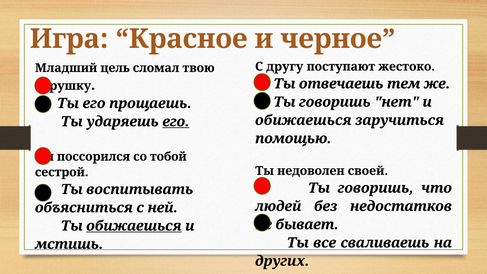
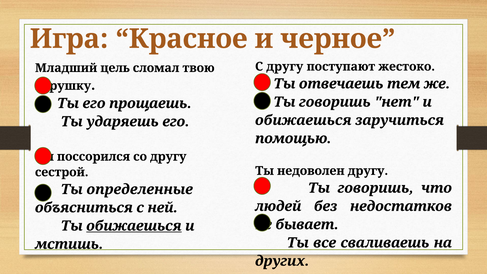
его at (176, 122) underline: present -> none
со тобой: тобой -> другу
недоволен своей: своей -> другу
воспитывать: воспитывать -> определенные
